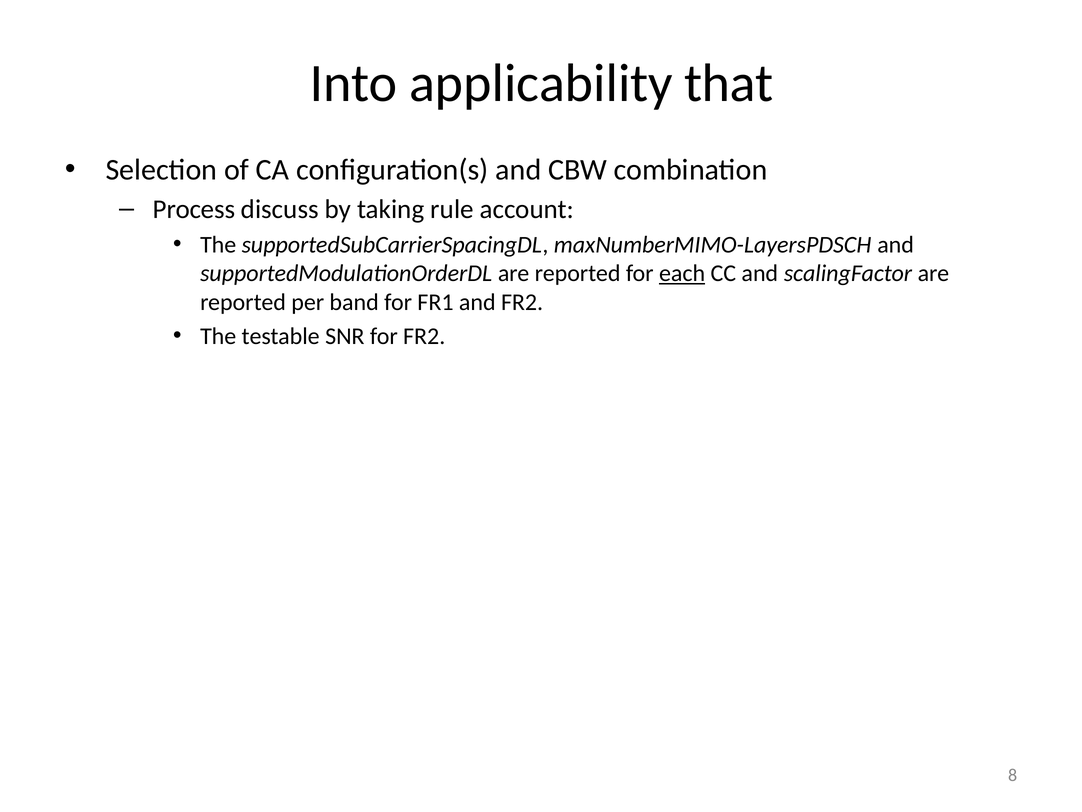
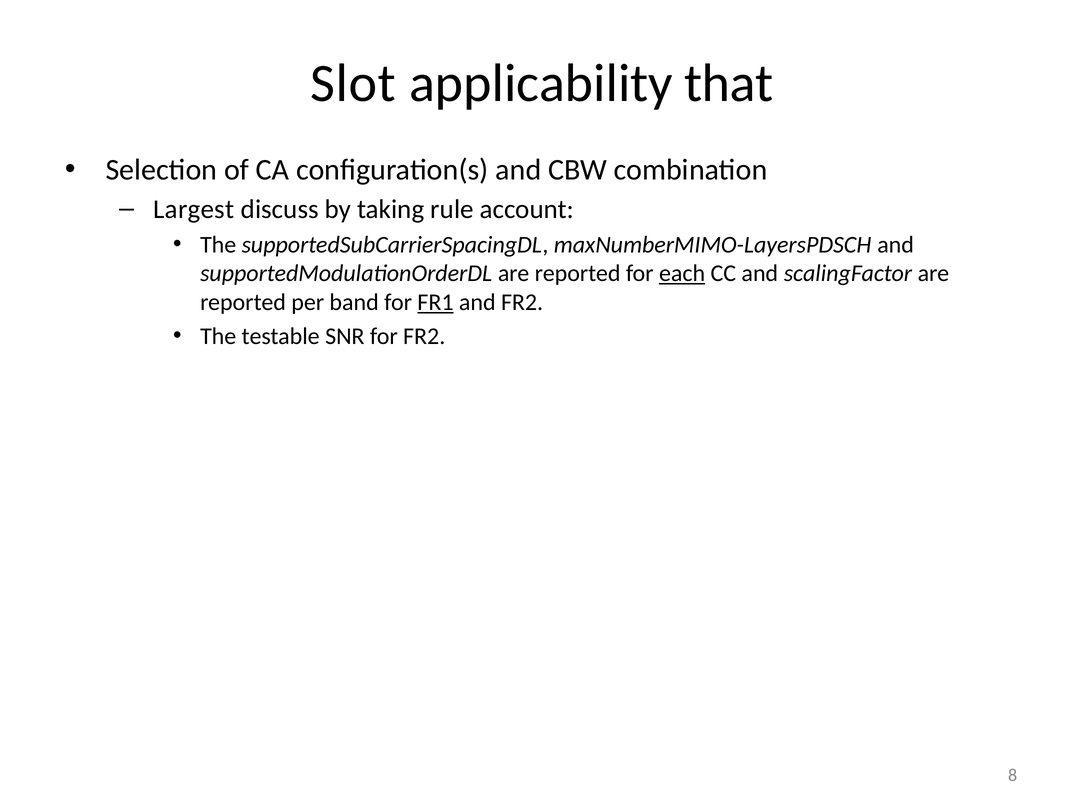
Into: Into -> Slot
Process: Process -> Largest
FR1 underline: none -> present
